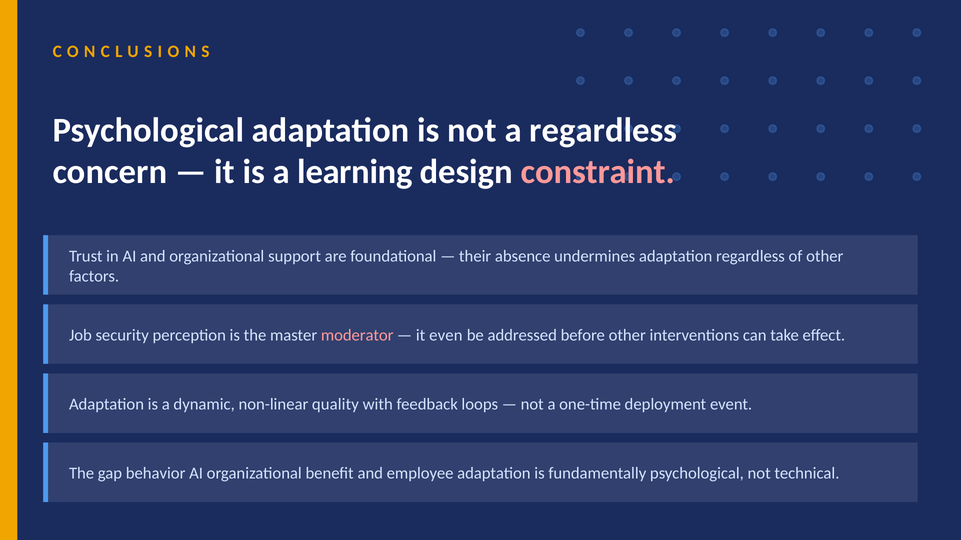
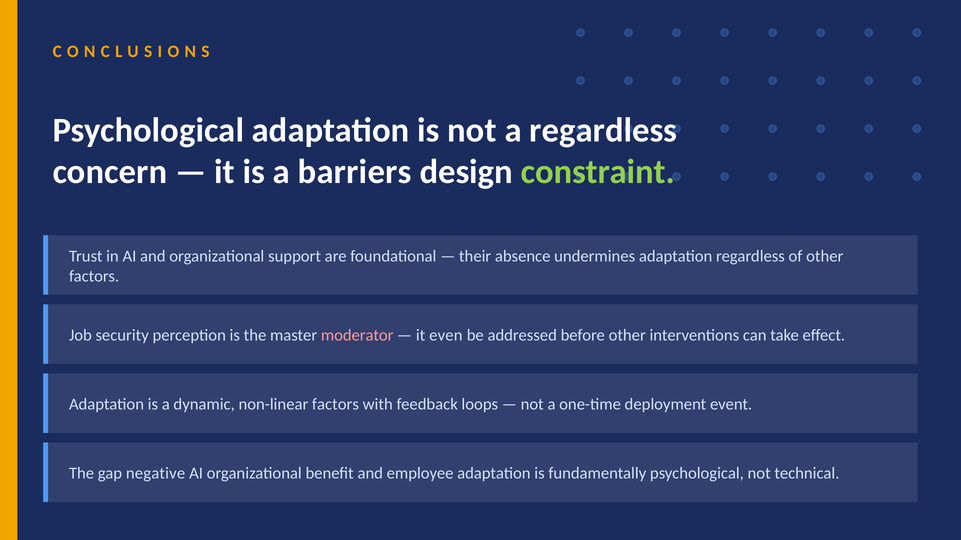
learning: learning -> barriers
constraint colour: pink -> light green
non-linear quality: quality -> factors
behavior: behavior -> negative
